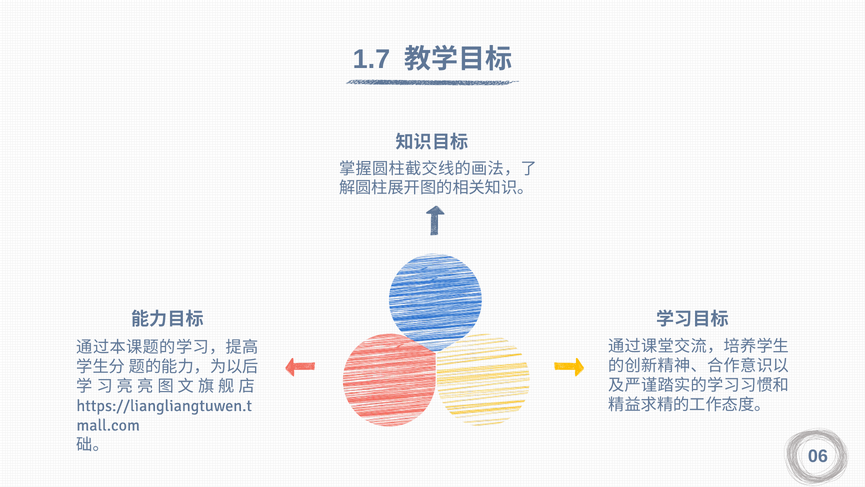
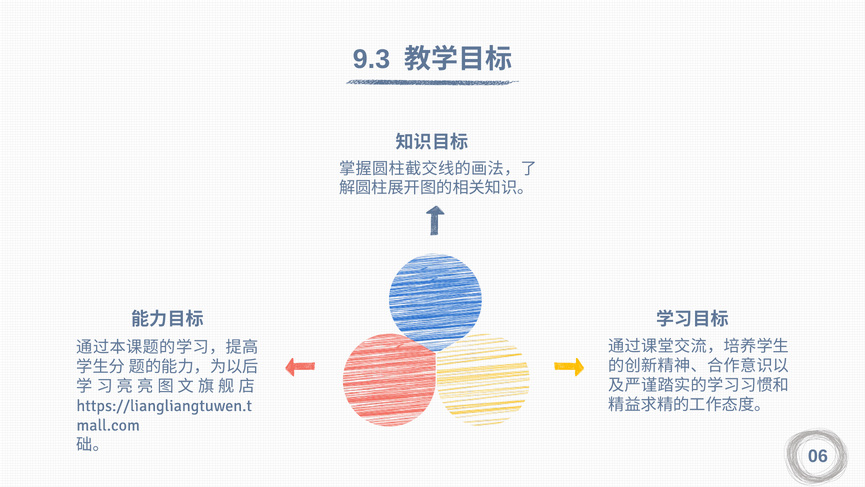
1.7: 1.7 -> 9.3
